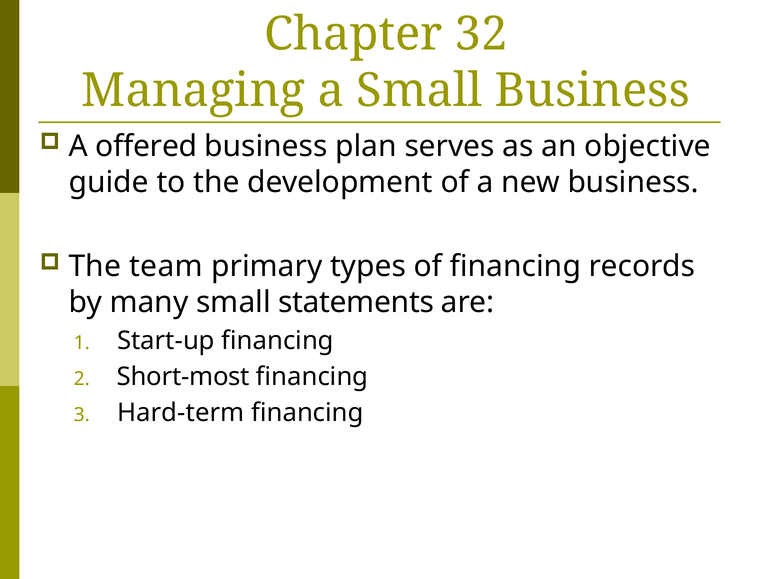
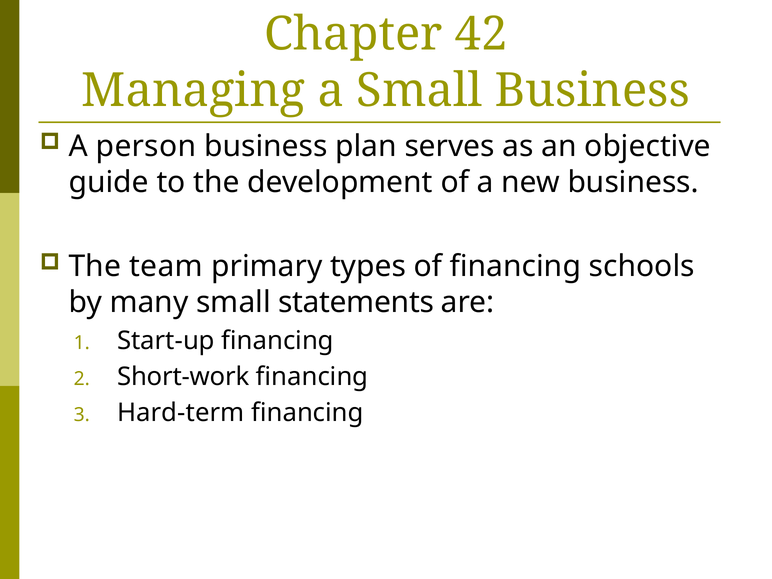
32: 32 -> 42
offered: offered -> person
records: records -> schools
Short-most: Short-most -> Short-work
